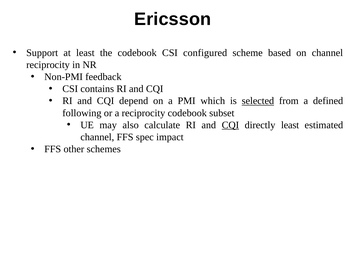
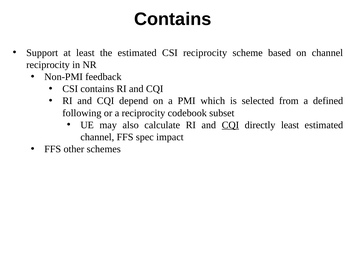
Ericsson at (173, 19): Ericsson -> Contains
the codebook: codebook -> estimated
CSI configured: configured -> reciprocity
selected underline: present -> none
